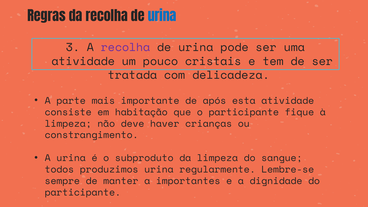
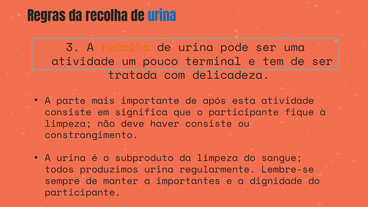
recolha at (126, 47) colour: purple -> orange
cristais: cristais -> terminal
habitação: habitação -> significa
haver crianças: crianças -> consiste
